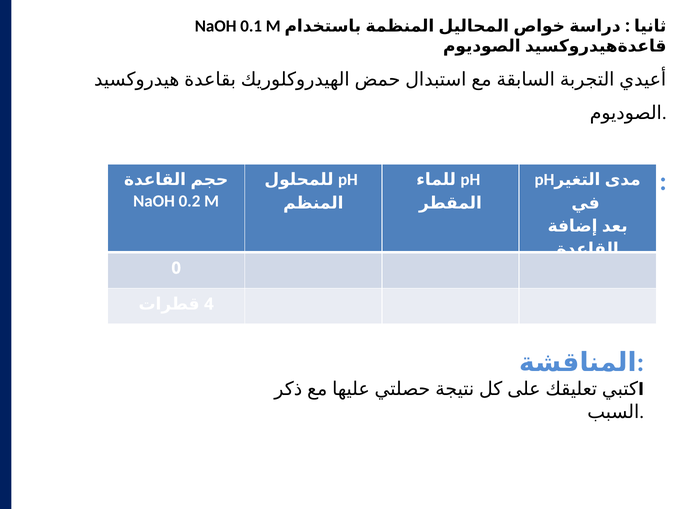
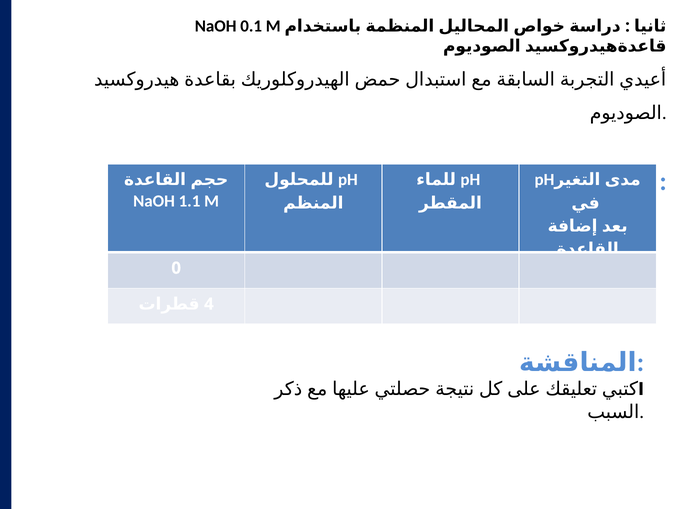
0.2: 0.2 -> 1.1
